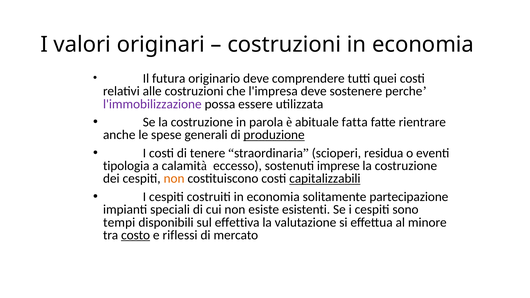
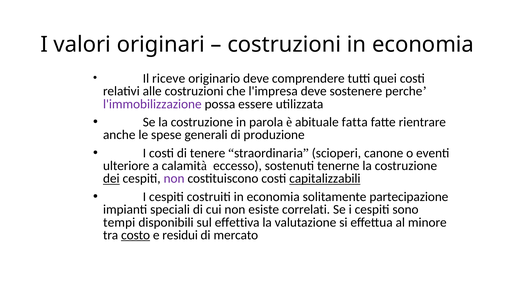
futura: futura -> riceve
produzione underline: present -> none
residua: residua -> canone
tipologia: tipologia -> ulteriore
imprese: imprese -> tenerne
dei underline: none -> present
non at (174, 179) colour: orange -> purple
esistenti: esistenti -> correlati
riflessi: riflessi -> residui
